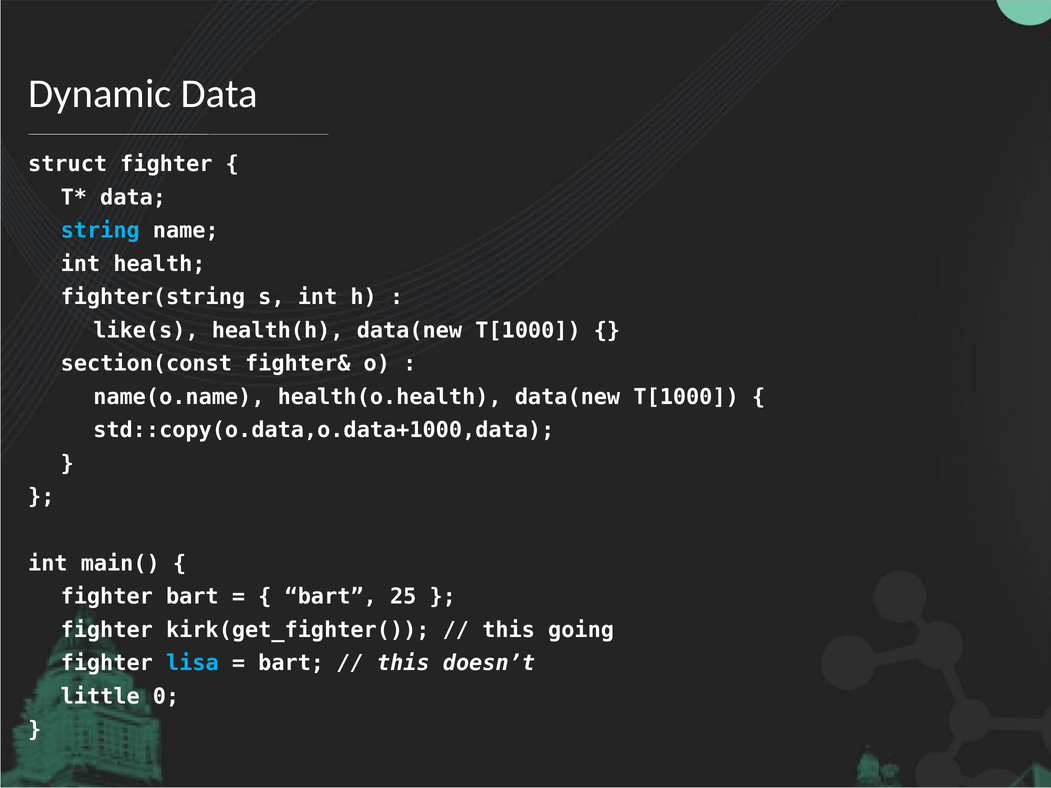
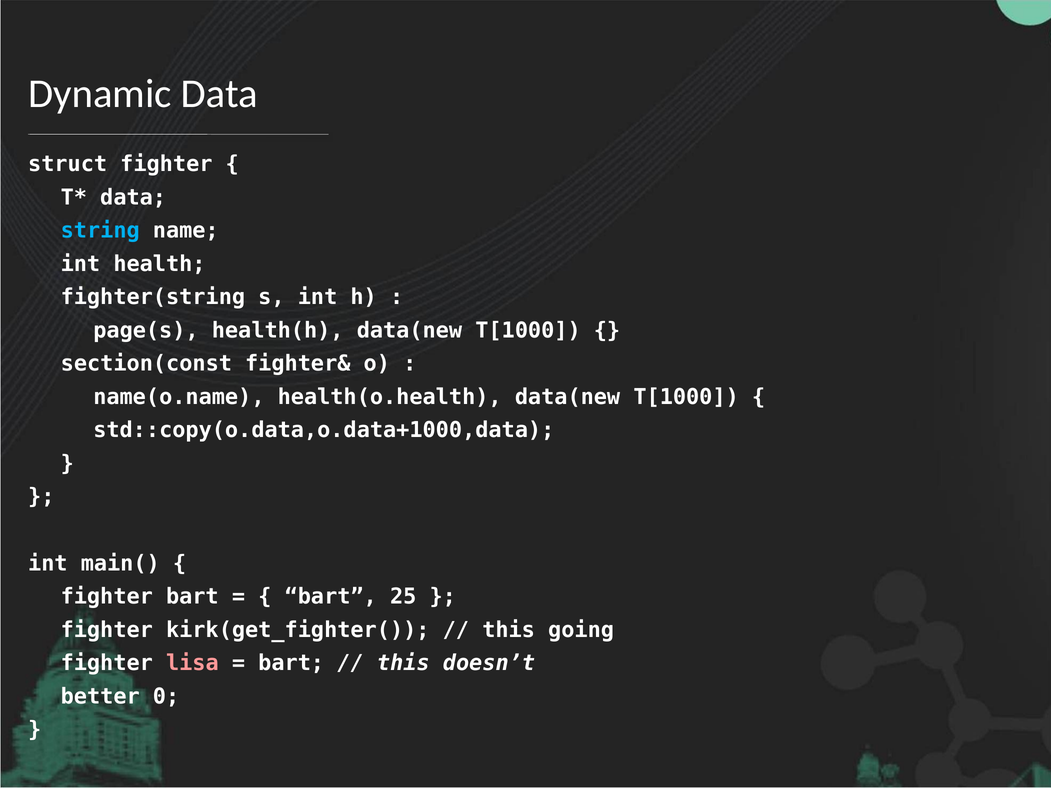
like(s: like(s -> page(s
lisa colour: light blue -> pink
little: little -> better
